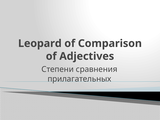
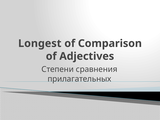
Leopard: Leopard -> Longest
